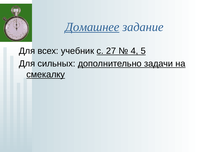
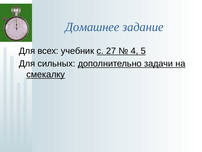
Домашнее underline: present -> none
